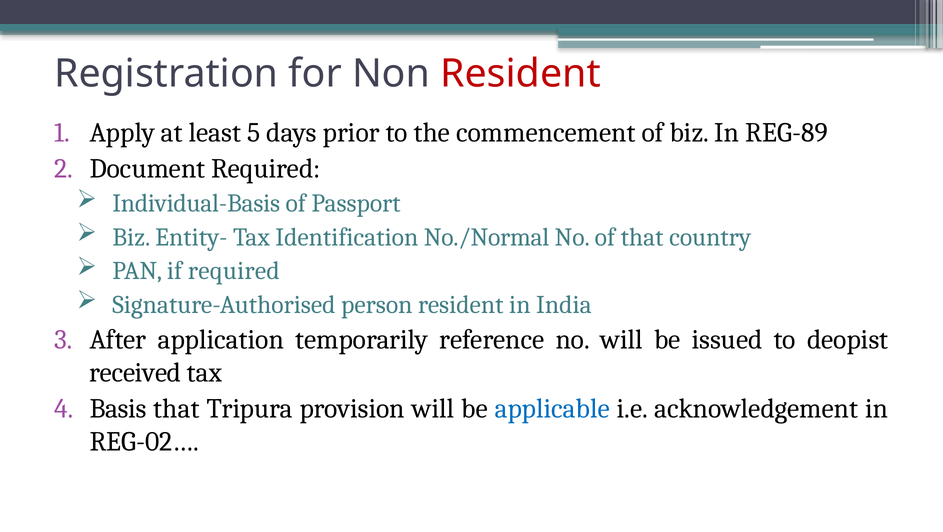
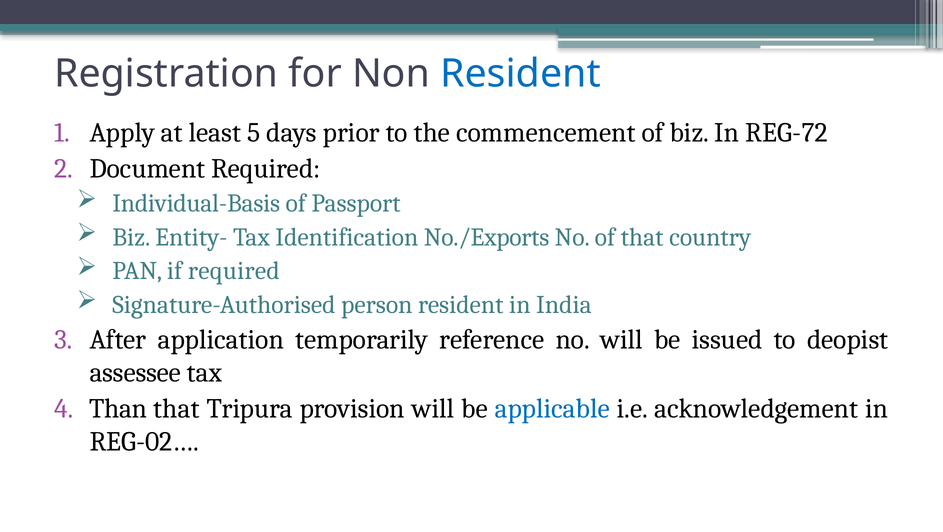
Resident at (521, 74) colour: red -> blue
REG-89: REG-89 -> REG-72
No./Normal: No./Normal -> No./Exports
received: received -> assessee
Basis: Basis -> Than
